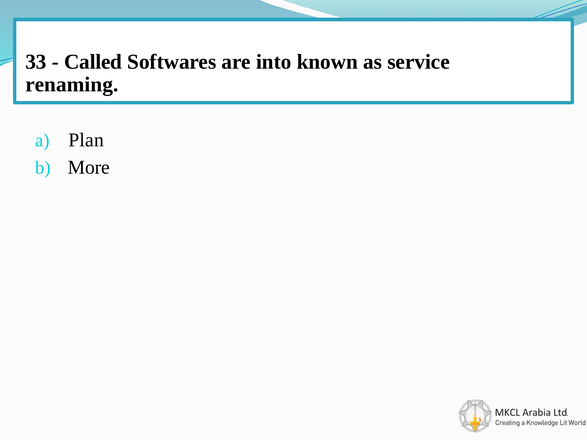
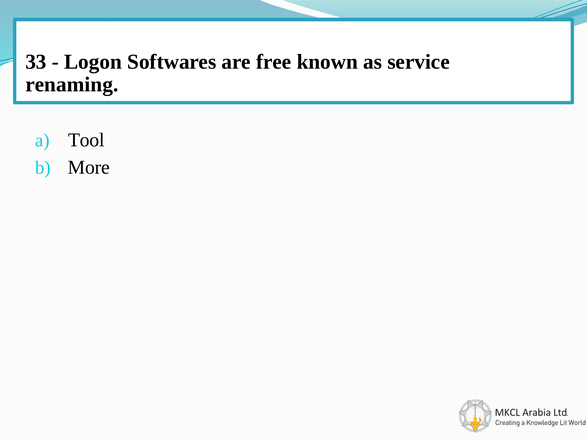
Called: Called -> Logon
into: into -> free
Plan: Plan -> Tool
